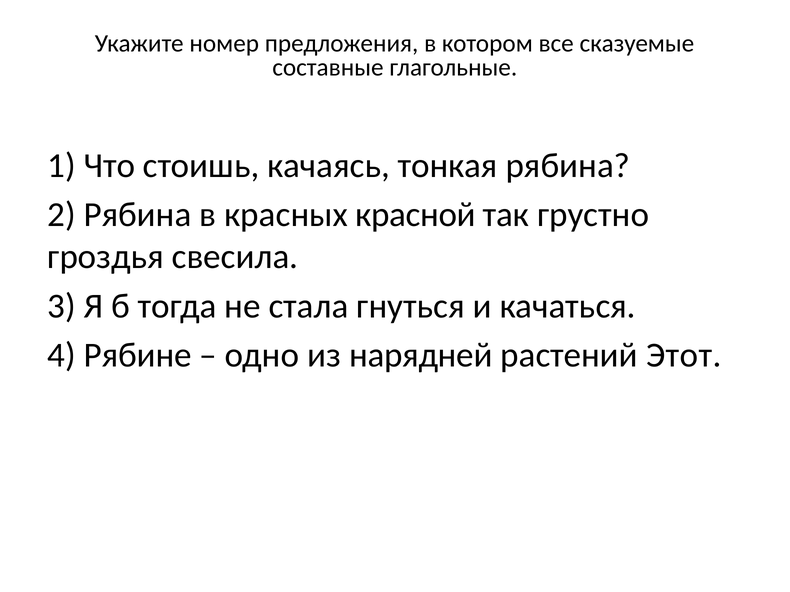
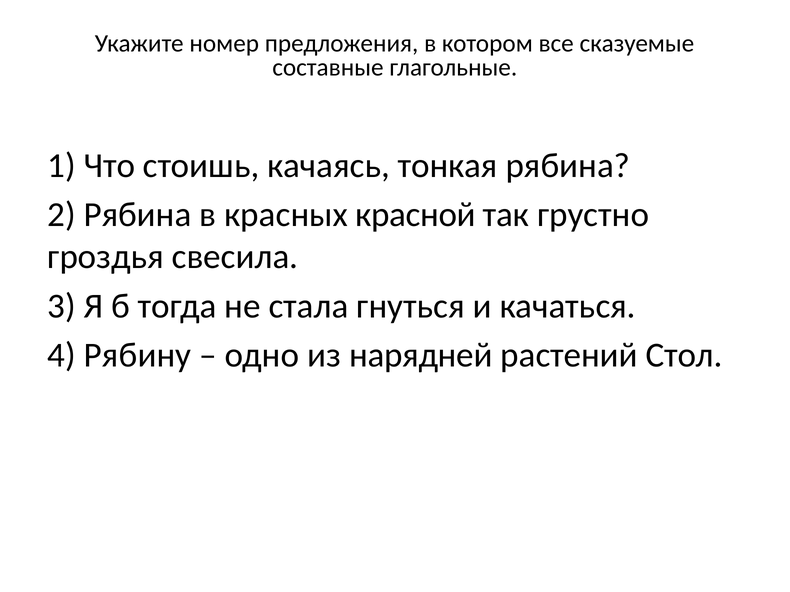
Рябине: Рябине -> Рябину
Этот: Этот -> Стол
